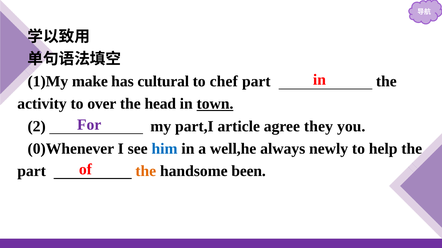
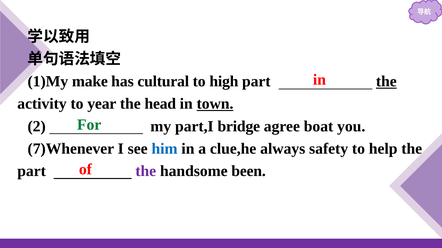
chef: chef -> high
the at (386, 82) underline: none -> present
over: over -> year
For colour: purple -> green
article: article -> bridge
they: they -> boat
0)Whenever: 0)Whenever -> 7)Whenever
well,he: well,he -> clue,he
newly: newly -> safety
the at (146, 171) colour: orange -> purple
